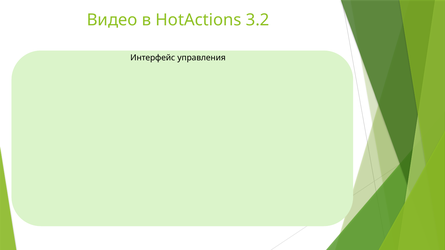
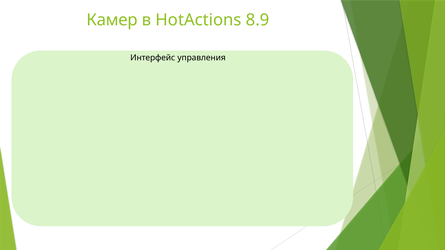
Видео: Видео -> Камер
3.2: 3.2 -> 8.9
